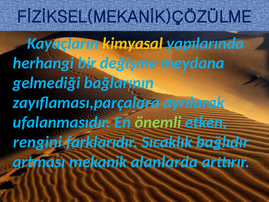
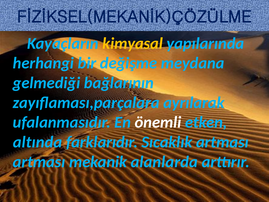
önemli colour: light green -> white
rengini: rengini -> altında
Sıcaklık bağlıdır: bağlıdır -> artması
